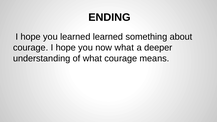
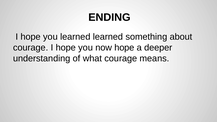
now what: what -> hope
